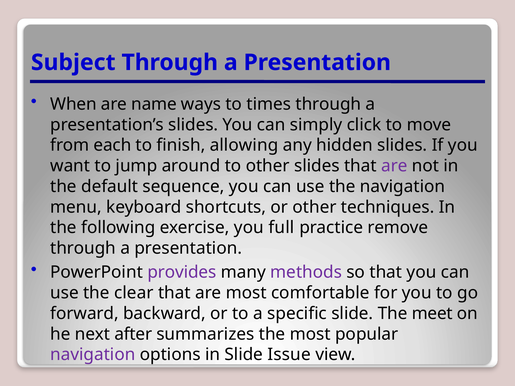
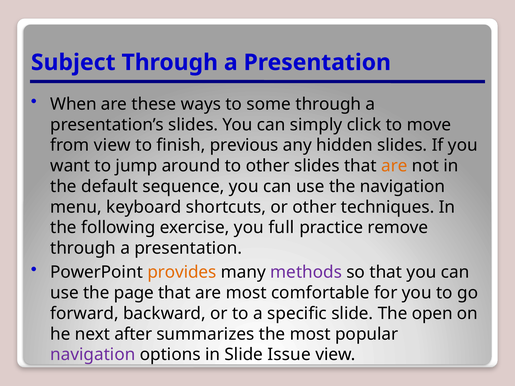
name: name -> these
times: times -> some
from each: each -> view
allowing: allowing -> previous
are at (394, 166) colour: purple -> orange
provides colour: purple -> orange
clear: clear -> page
meet: meet -> open
